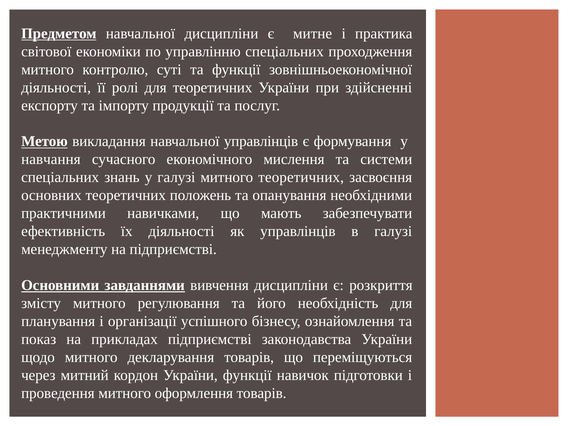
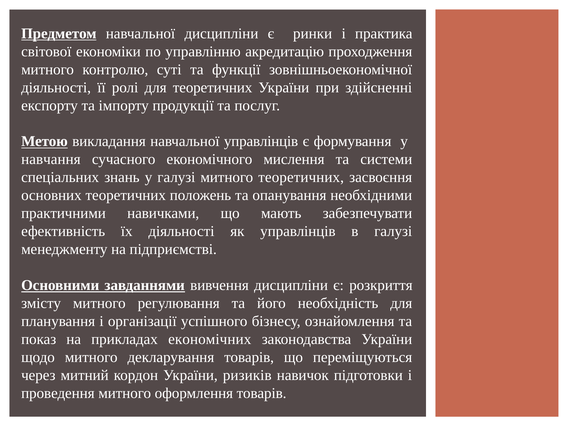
митне: митне -> ринки
управлінню спеціальних: спеціальних -> акредитацію
прикладах підприємстві: підприємстві -> економічних
України функції: функції -> ризиків
